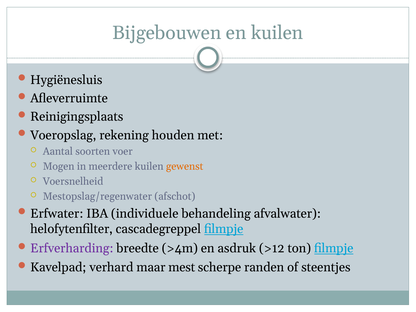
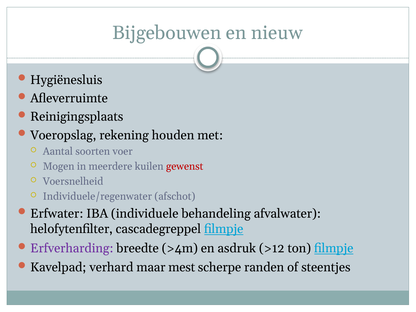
en kuilen: kuilen -> nieuw
gewenst colour: orange -> red
Mestopslag/regenwater: Mestopslag/regenwater -> Individuele/regenwater
